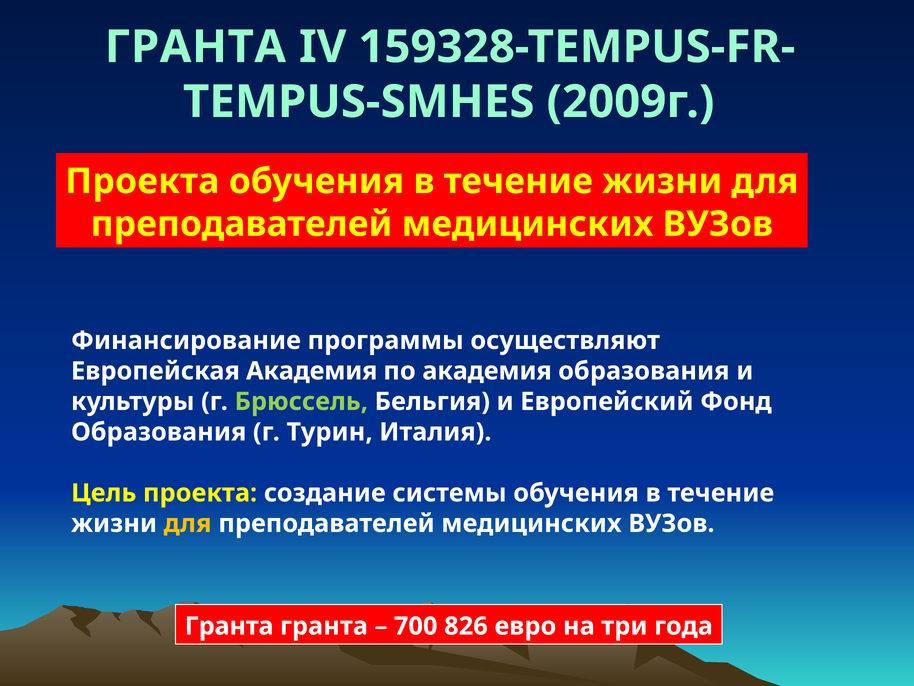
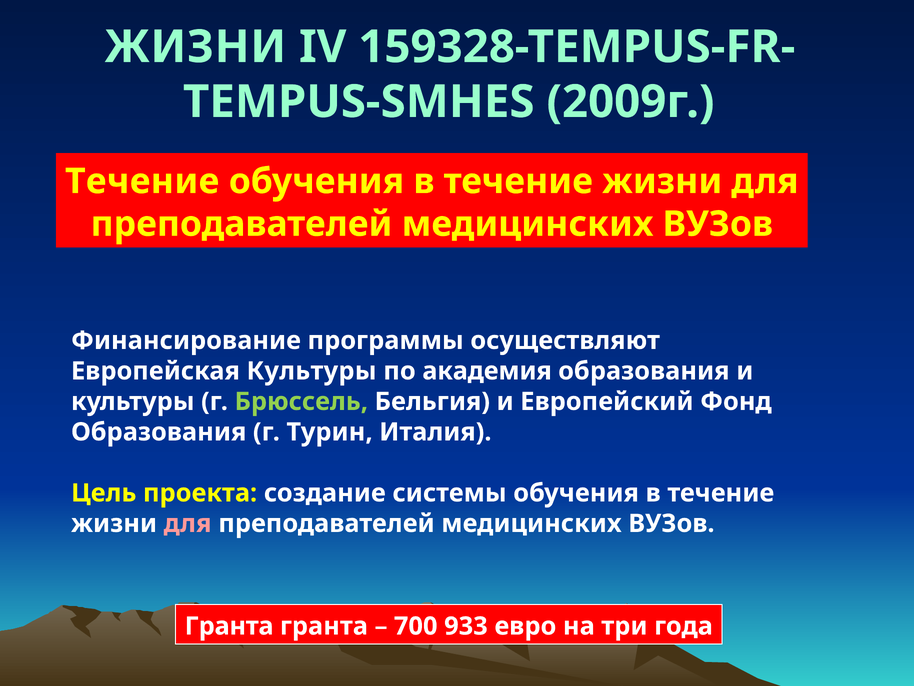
ГРАНТА at (195, 47): ГРАНТА -> ЖИЗНИ
Проекта at (142, 181): Проекта -> Течение
Европейская Академия: Академия -> Культуры
для at (188, 523) colour: yellow -> pink
826: 826 -> 933
